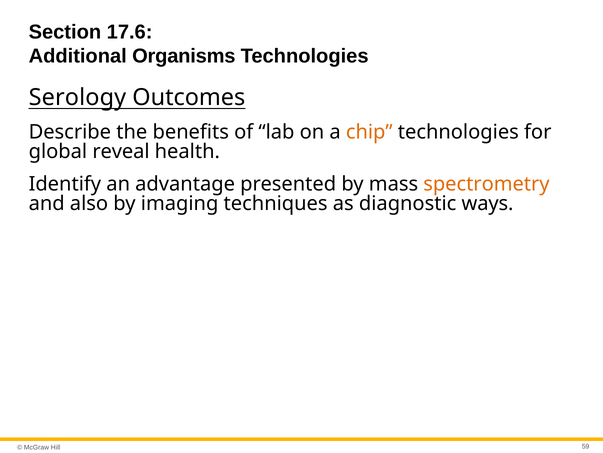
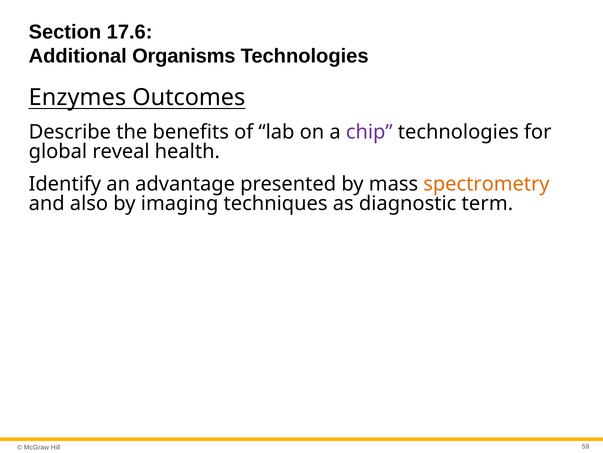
Serology: Serology -> Enzymes
chip colour: orange -> purple
ways: ways -> term
